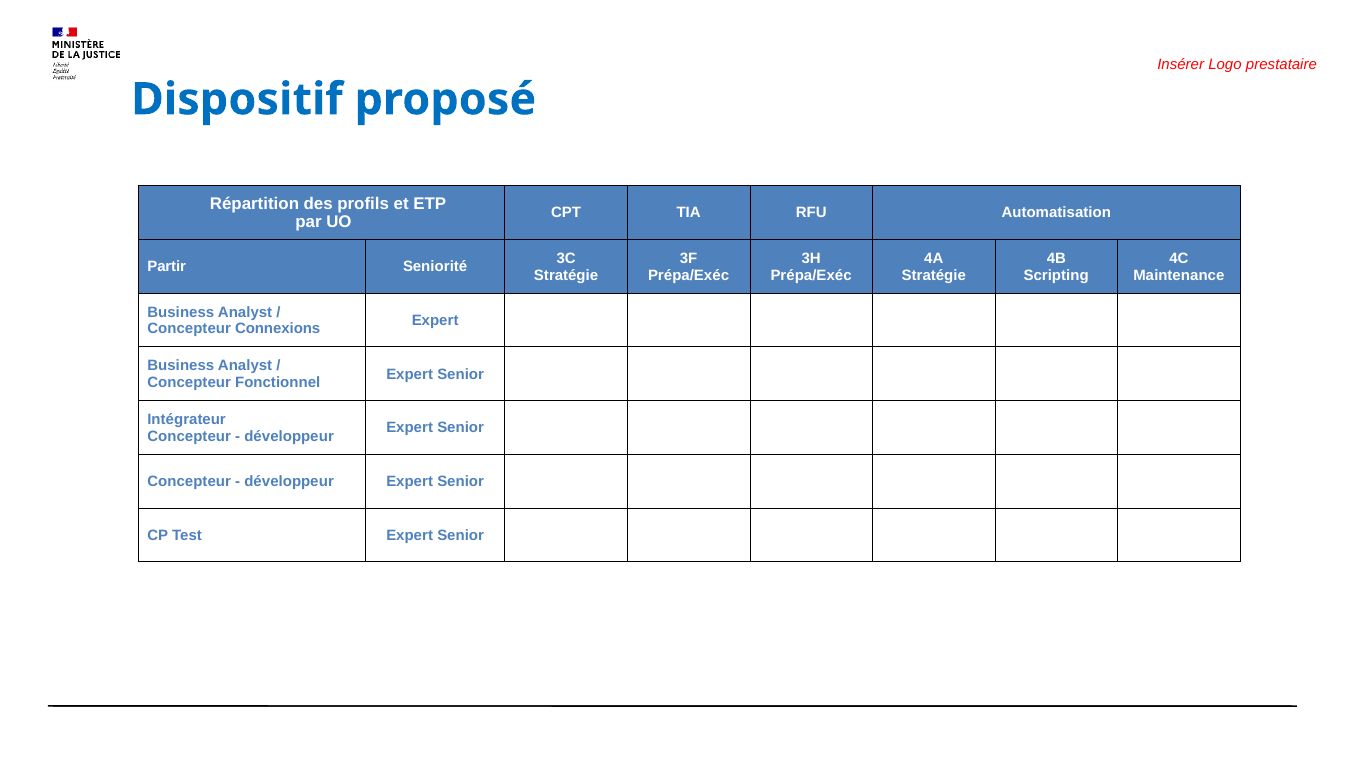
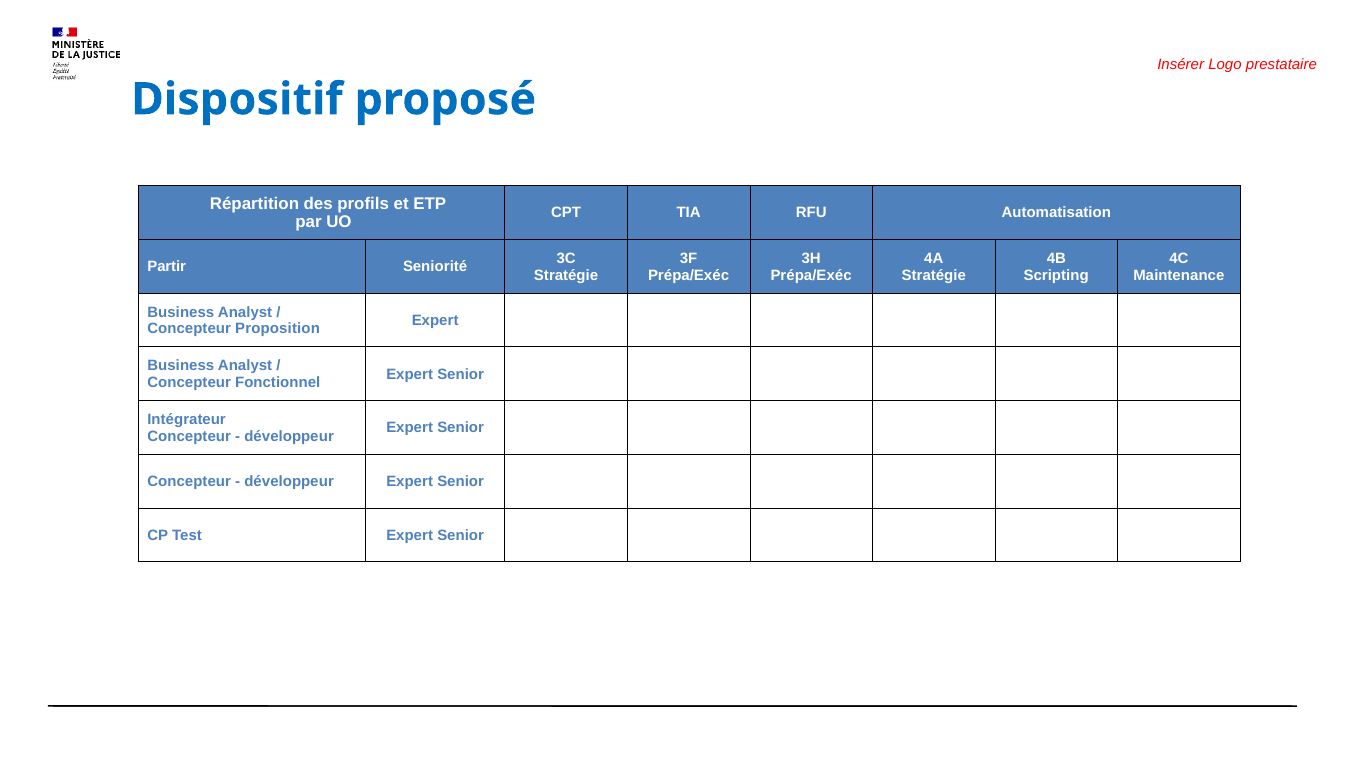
Connexions: Connexions -> Proposition
